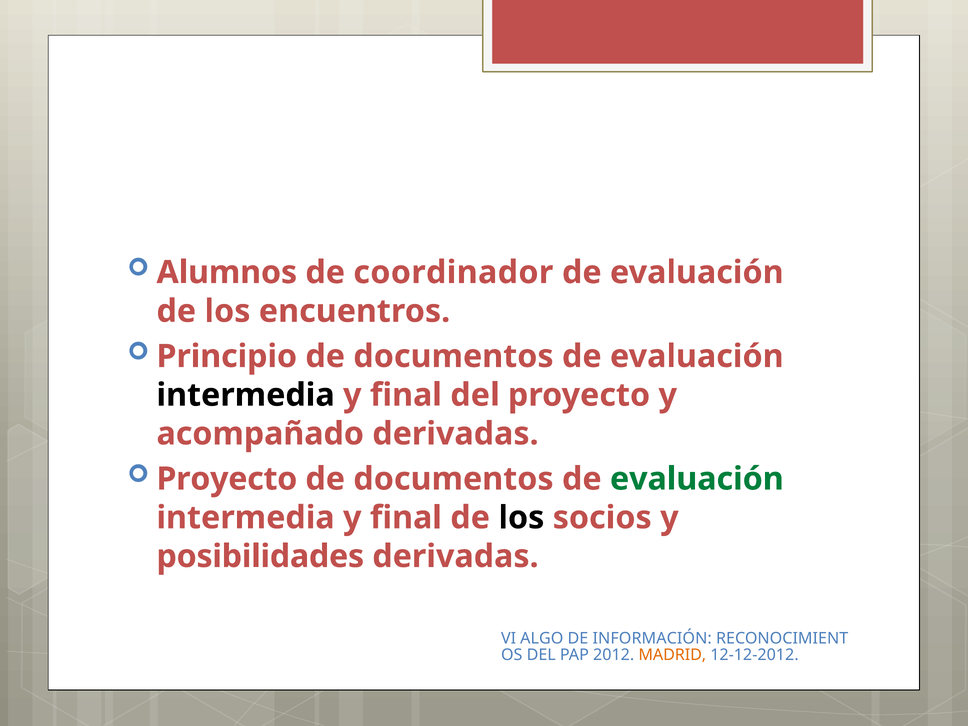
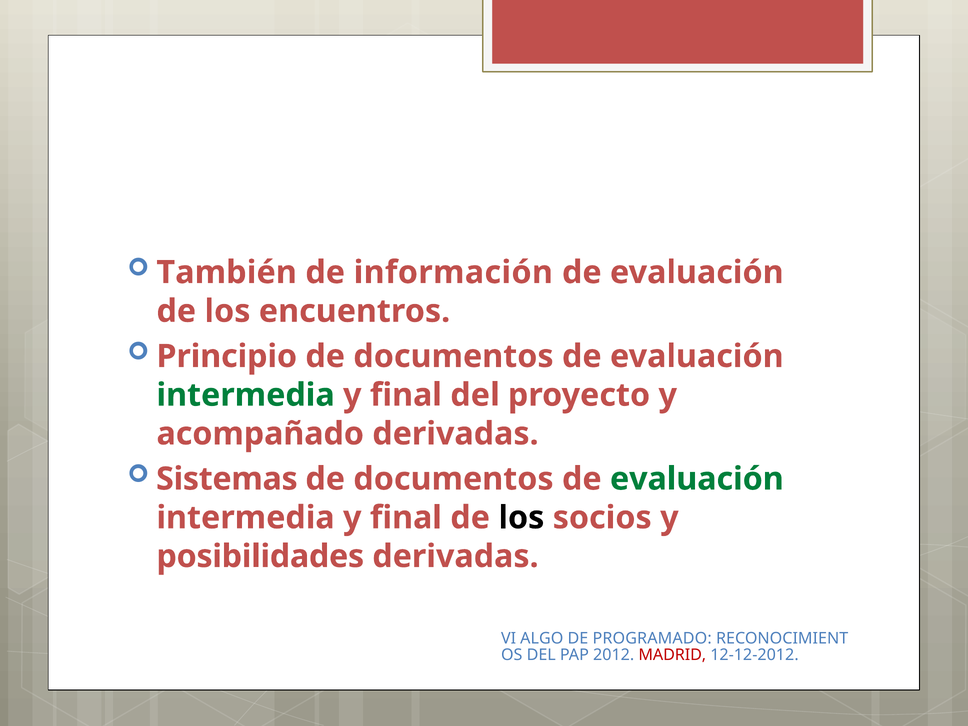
Alumnos: Alumnos -> También
coordinador: coordinador -> información
intermedia at (246, 395) colour: black -> green
Proyecto at (227, 479): Proyecto -> Sistemas
INFORMACIÓN: INFORMACIÓN -> PROGRAMADO
MADRID colour: orange -> red
